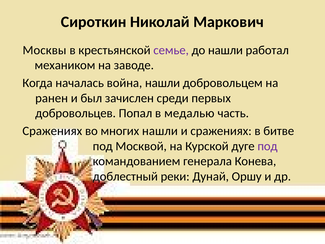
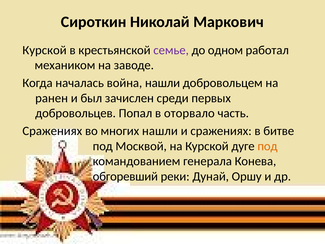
Москвы at (44, 50): Москвы -> Курской
до нашли: нашли -> одном
медалью: медалью -> оторвало
под at (267, 146) colour: purple -> orange
доблестный: доблестный -> обгоревший
